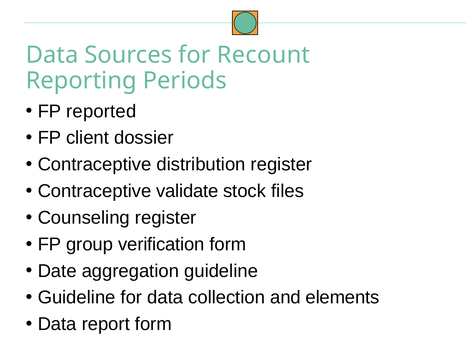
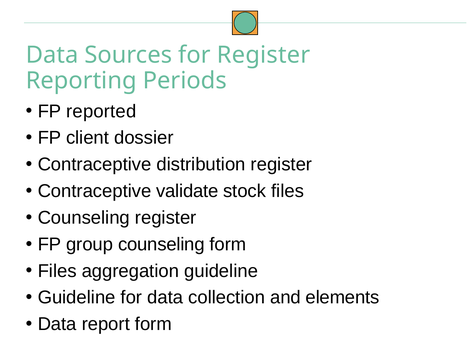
for Recount: Recount -> Register
group verification: verification -> counseling
Date at (57, 270): Date -> Files
